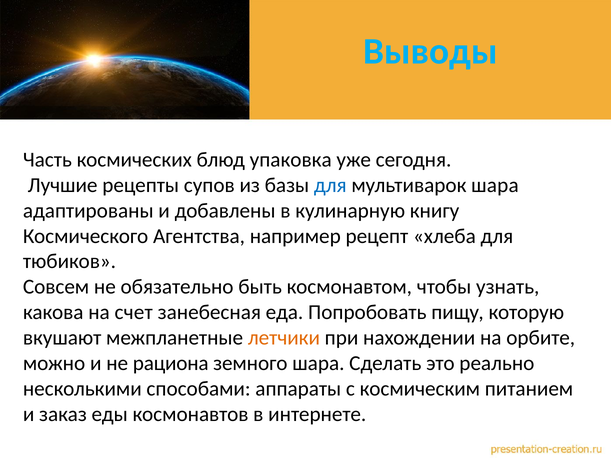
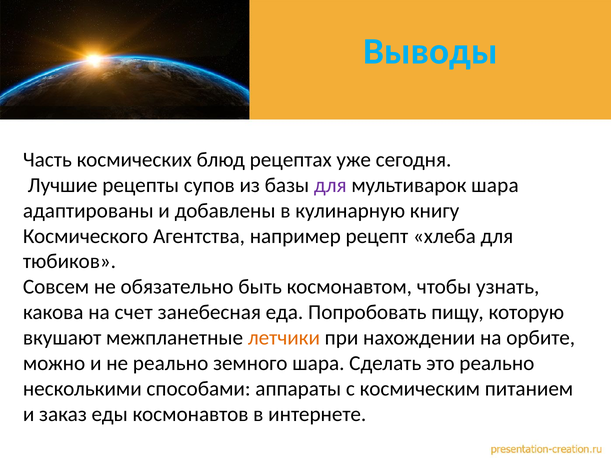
упаковка: упаковка -> рецептах
для at (330, 185) colour: blue -> purple
не рациона: рациона -> реально
